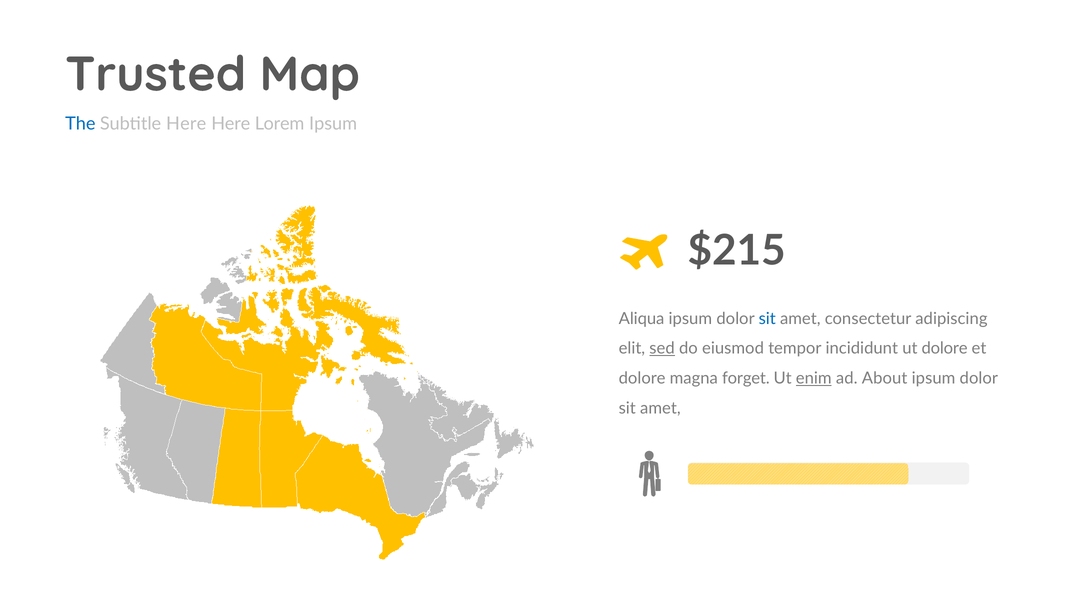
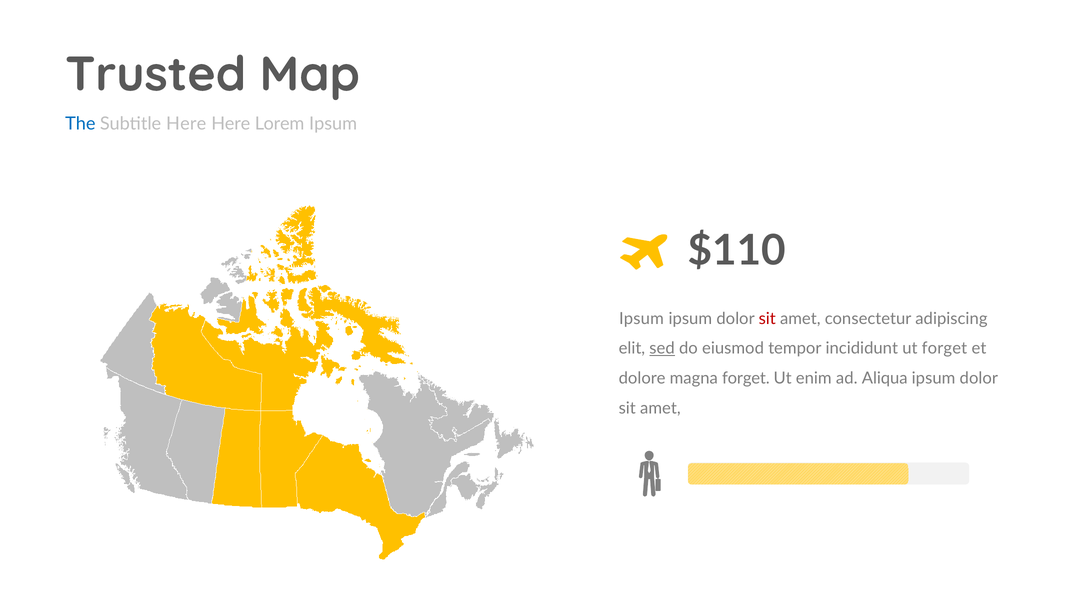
$215: $215 -> $110
Aliqua at (642, 319): Aliqua -> Ipsum
sit at (767, 319) colour: blue -> red
ut dolore: dolore -> forget
enim underline: present -> none
About: About -> Aliqua
